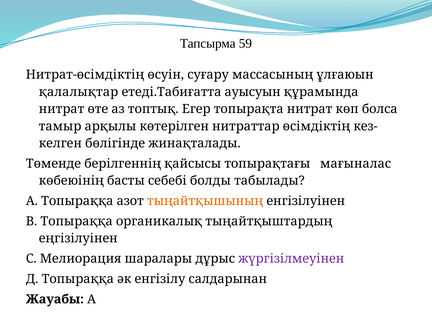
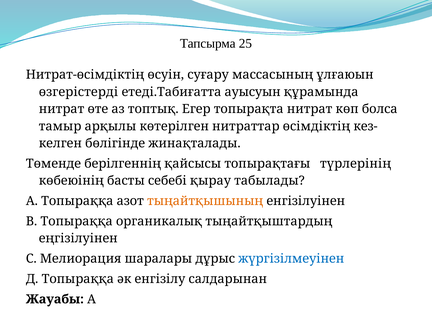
59: 59 -> 25
қалалықтар: қалалықтар -> өзгерістерді
мағыналас: мағыналас -> түрлерінің
болды: болды -> қырау
жүргізілмеуінен colour: purple -> blue
